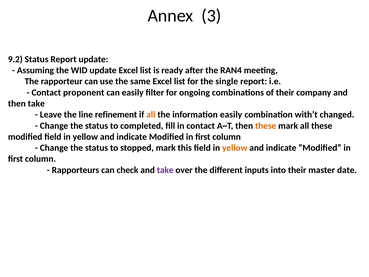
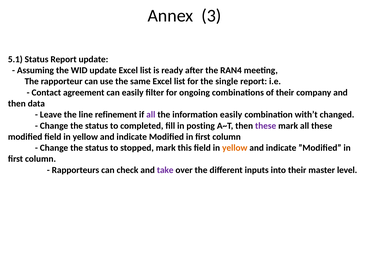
9.2: 9.2 -> 5.1
proponent: proponent -> agreement
then take: take -> data
all at (151, 115) colour: orange -> purple
in contact: contact -> posting
these at (266, 126) colour: orange -> purple
date: date -> level
